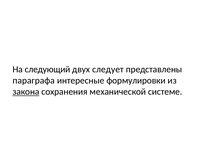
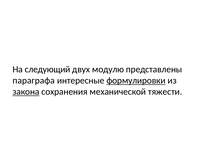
следует: следует -> модулю
формулировки underline: none -> present
системе: системе -> тяжести
